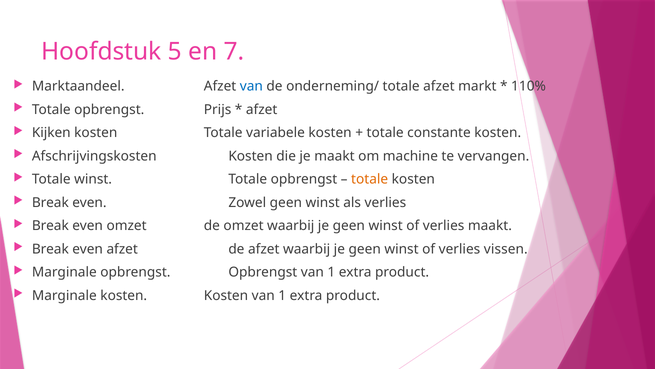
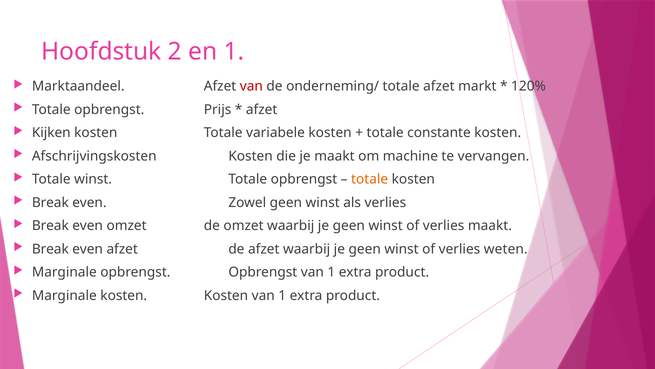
5: 5 -> 2
en 7: 7 -> 1
van at (251, 86) colour: blue -> red
110%: 110% -> 120%
vissen: vissen -> weten
